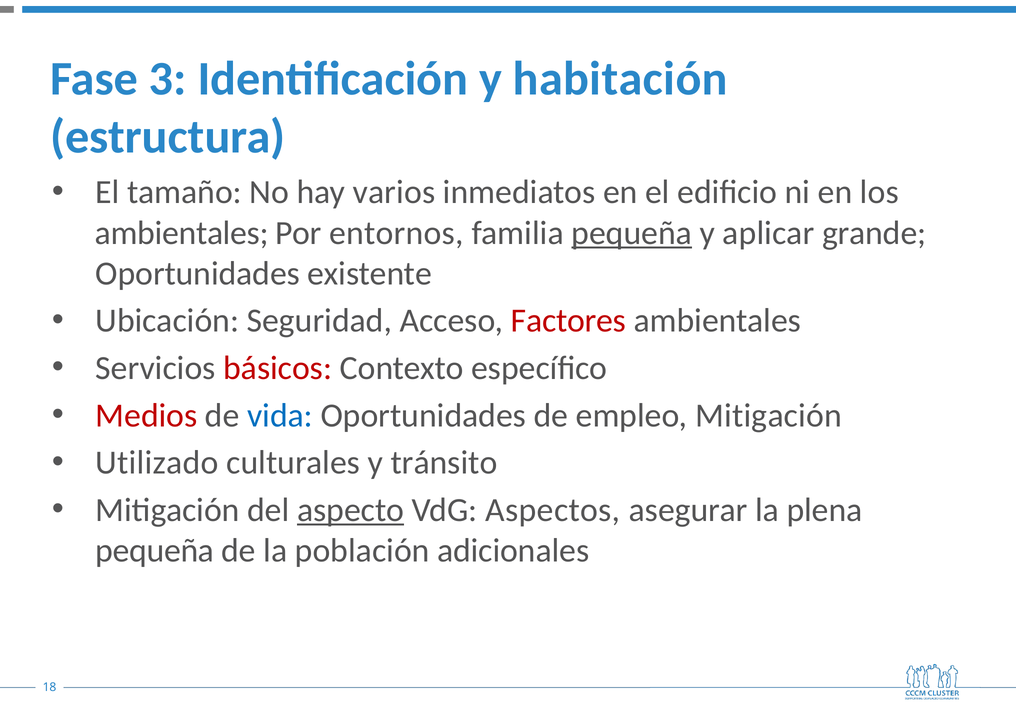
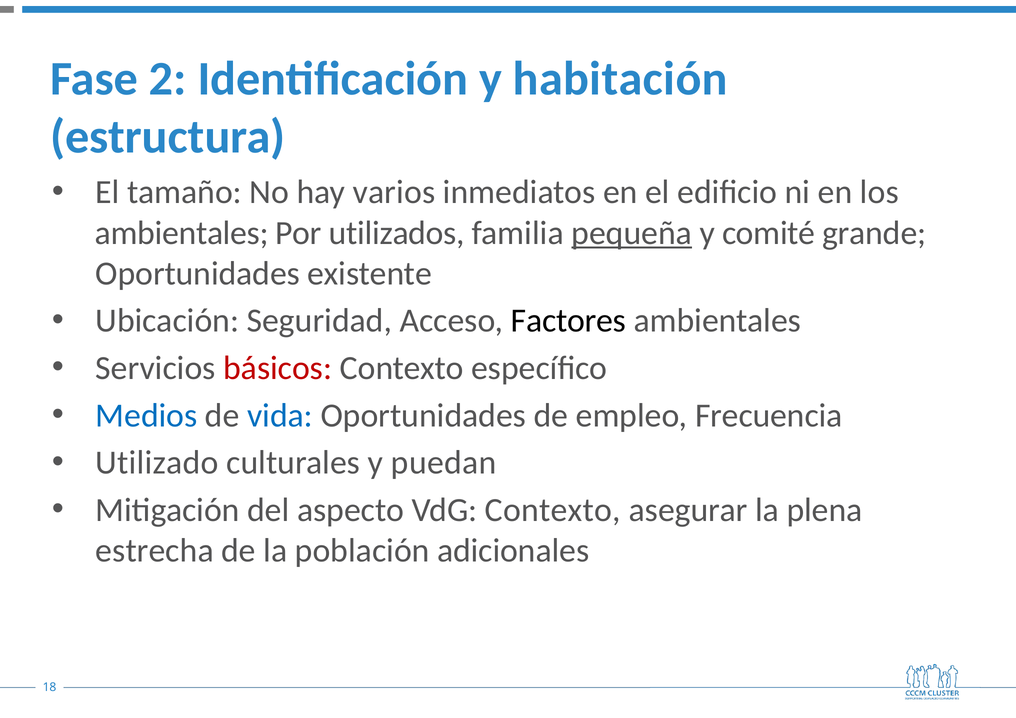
3: 3 -> 2
entornos: entornos -> utilizados
aplicar: aplicar -> comité
Factores colour: red -> black
Medios colour: red -> blue
empleo Mitigación: Mitigación -> Frecuencia
tránsito: tránsito -> puedan
aspecto underline: present -> none
VdG Aspectos: Aspectos -> Contexto
pequeña at (155, 551): pequeña -> estrecha
